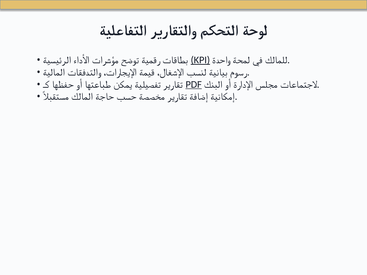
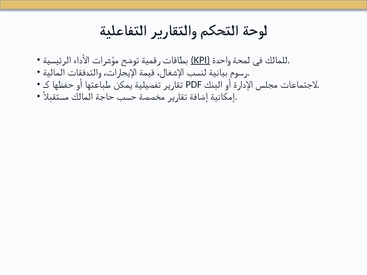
PDF underline: present -> none
